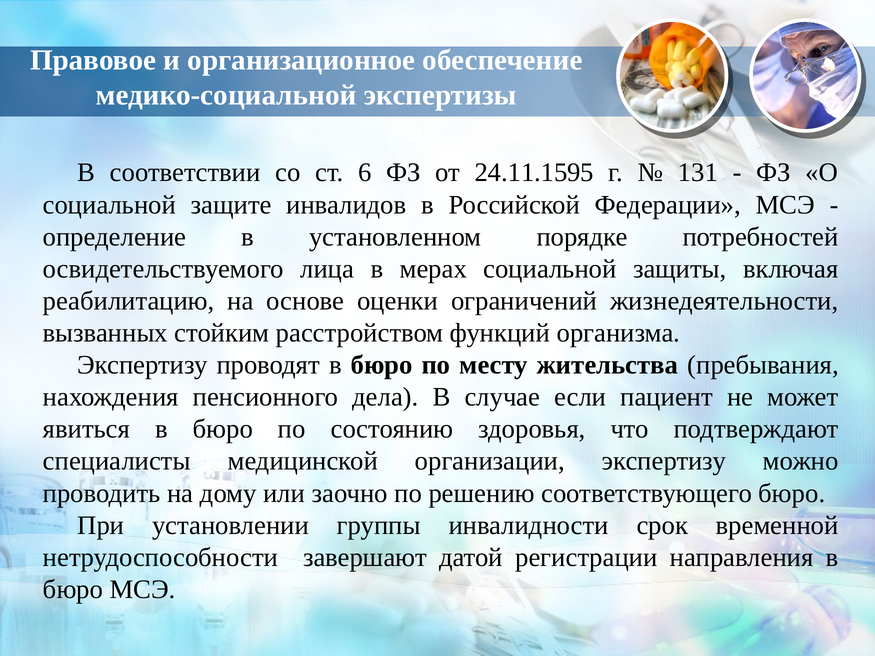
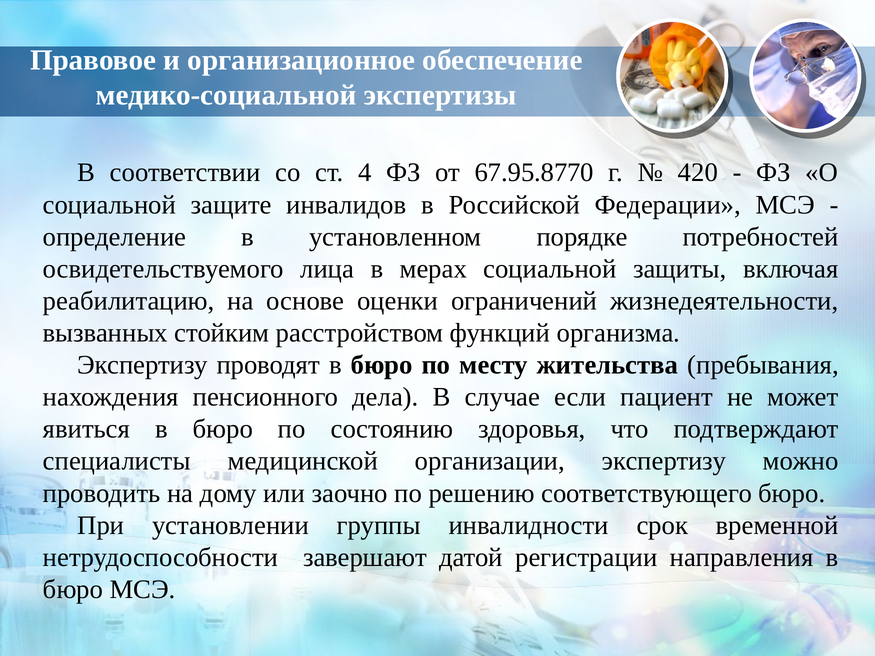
6: 6 -> 4
24.11.1595: 24.11.1595 -> 67.95.8770
131: 131 -> 420
